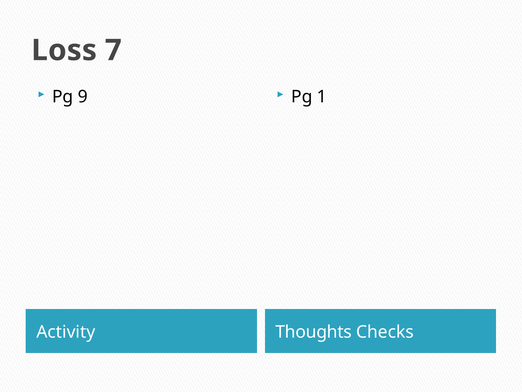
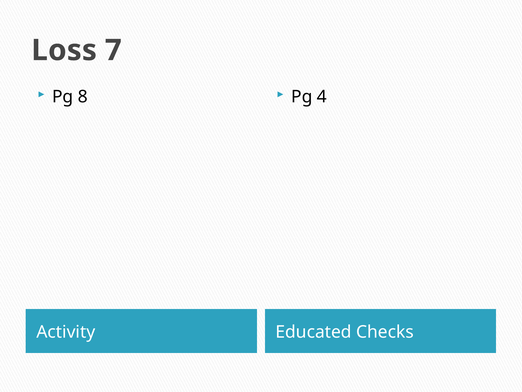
9: 9 -> 8
1: 1 -> 4
Thoughts: Thoughts -> Educated
